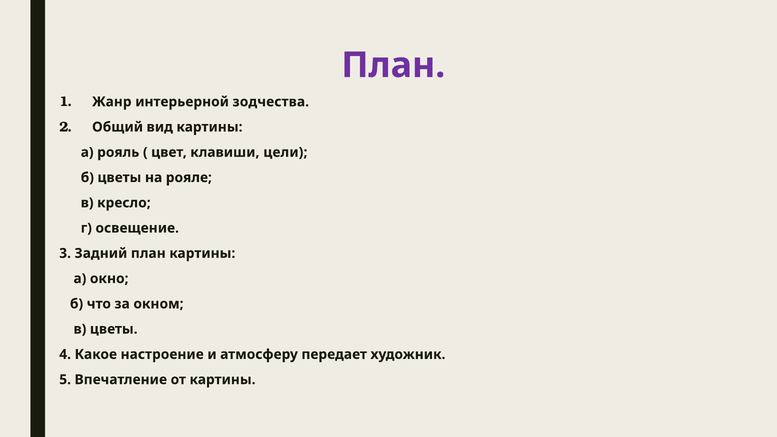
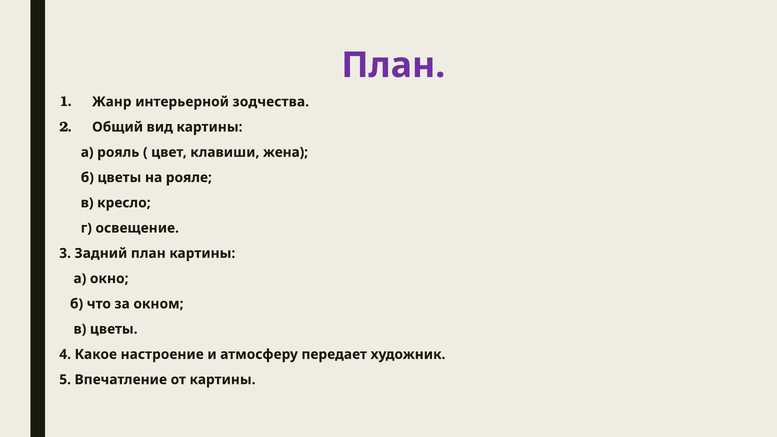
цели: цели -> жена
